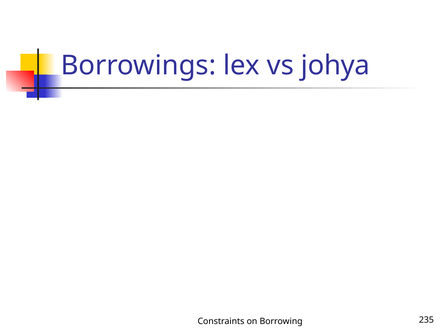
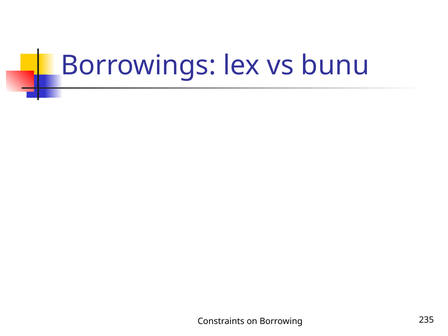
johya: johya -> bunu
